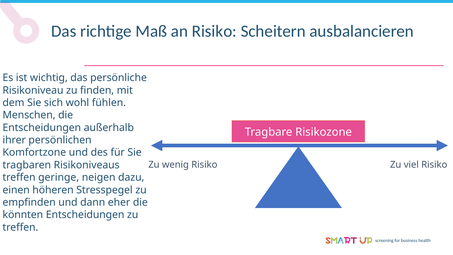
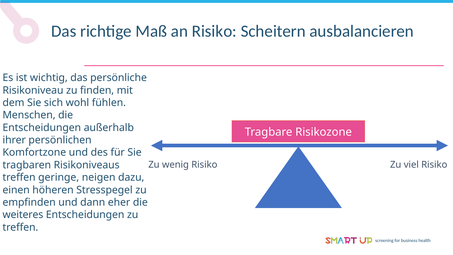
könnten: könnten -> weiteres
